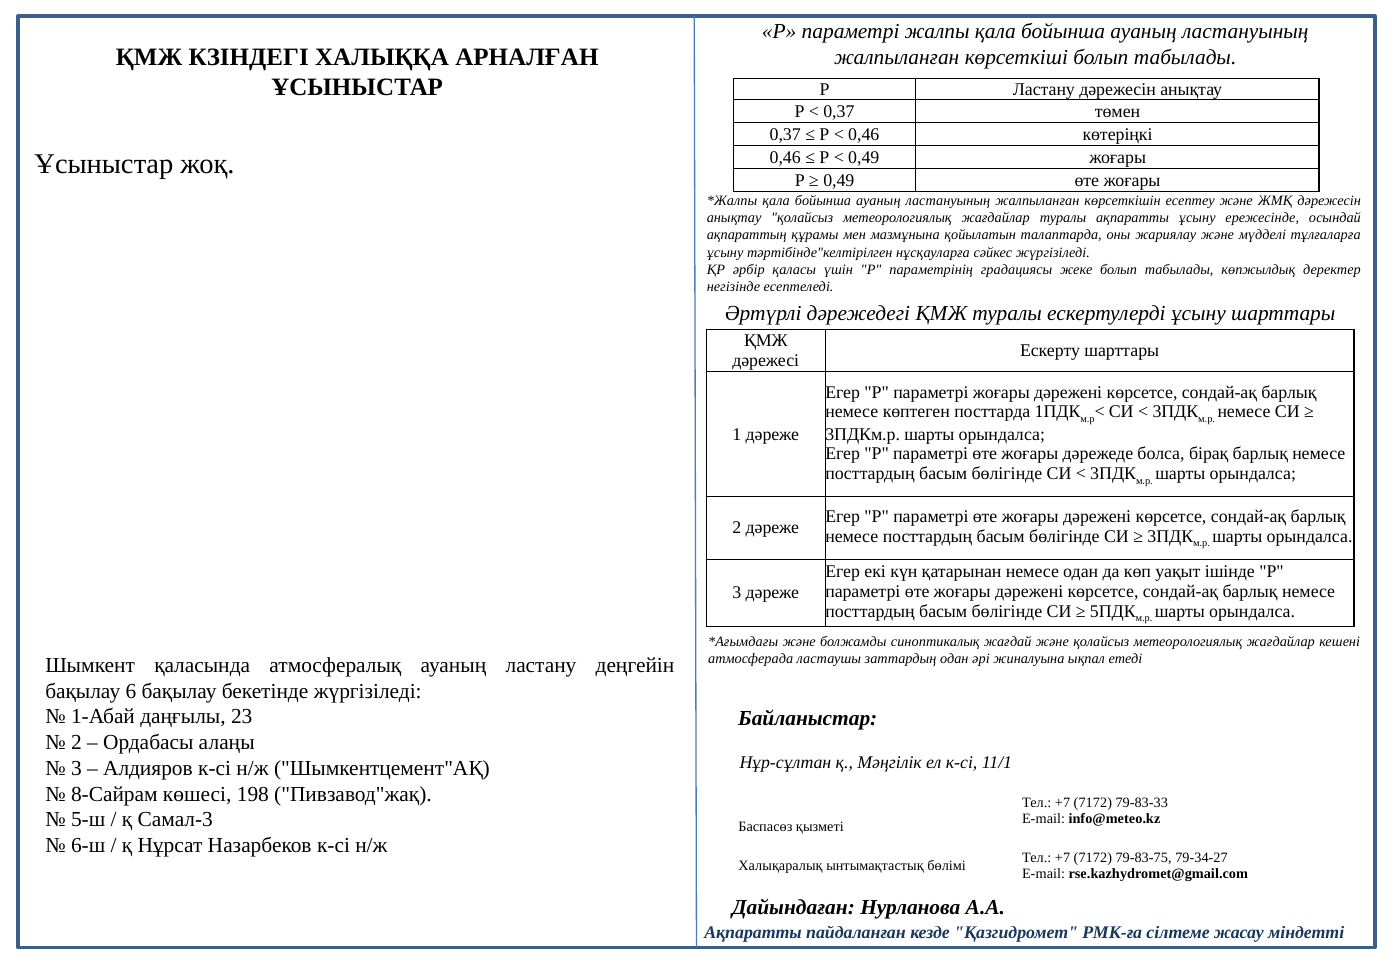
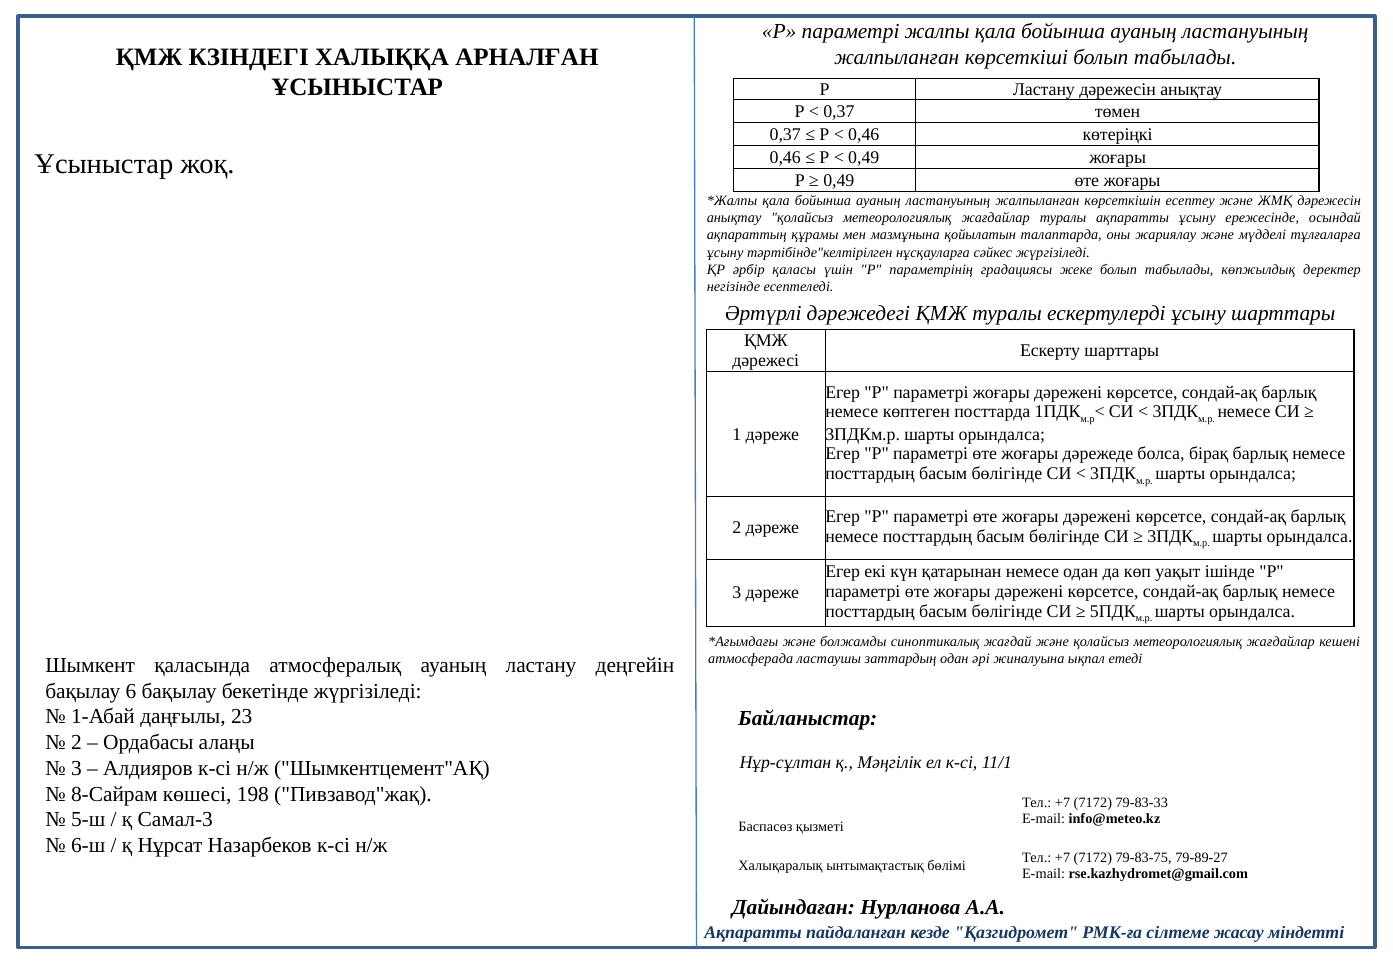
79-34-27: 79-34-27 -> 79-89-27
